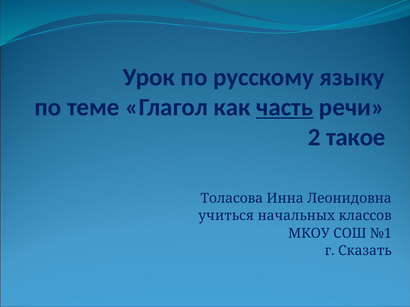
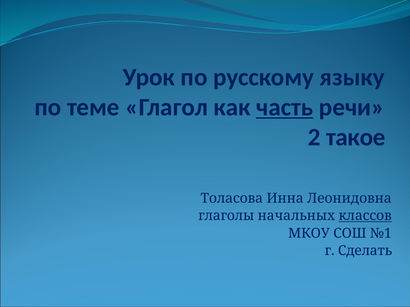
учиться: учиться -> глаголы
классов underline: none -> present
Сказать: Сказать -> Сделать
